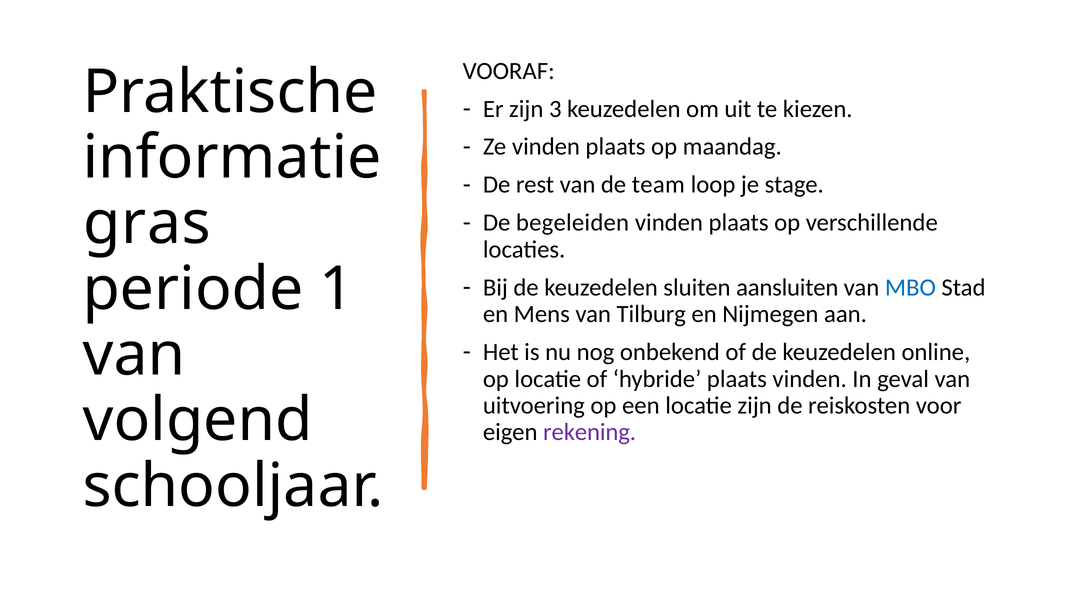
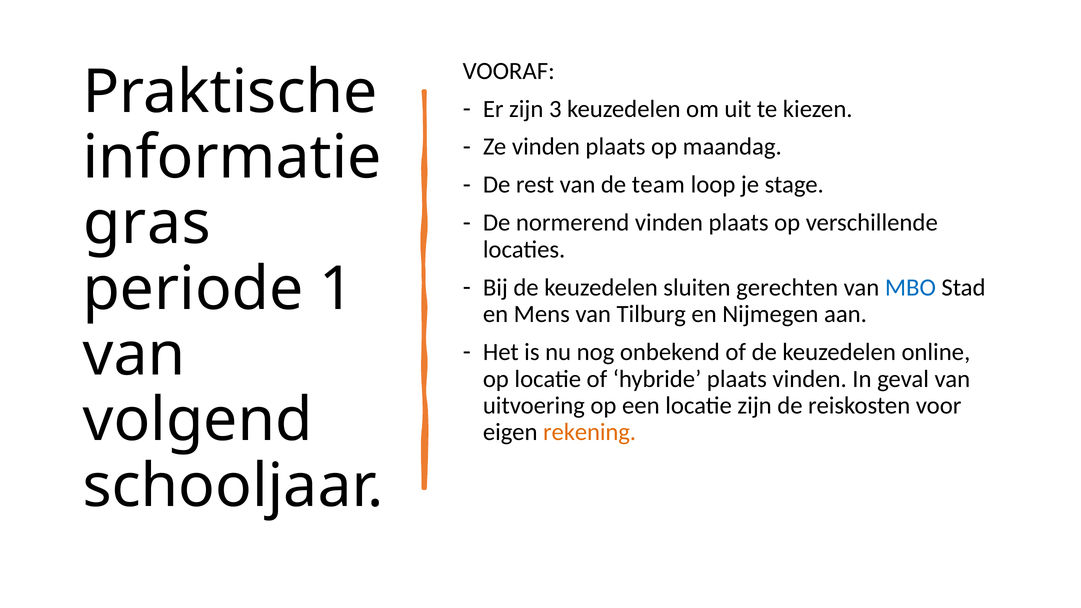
begeleiden: begeleiden -> normerend
aansluiten: aansluiten -> gerechten
rekening colour: purple -> orange
